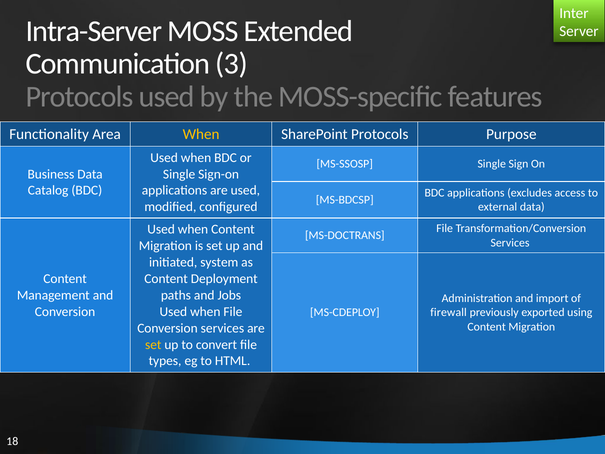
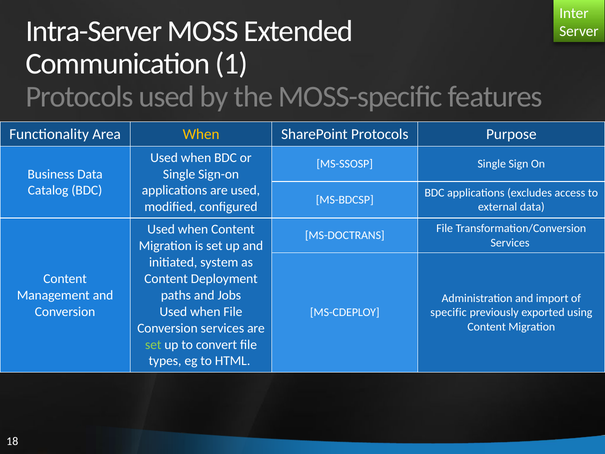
3: 3 -> 1
firewall: firewall -> specific
set at (153, 344) colour: yellow -> light green
